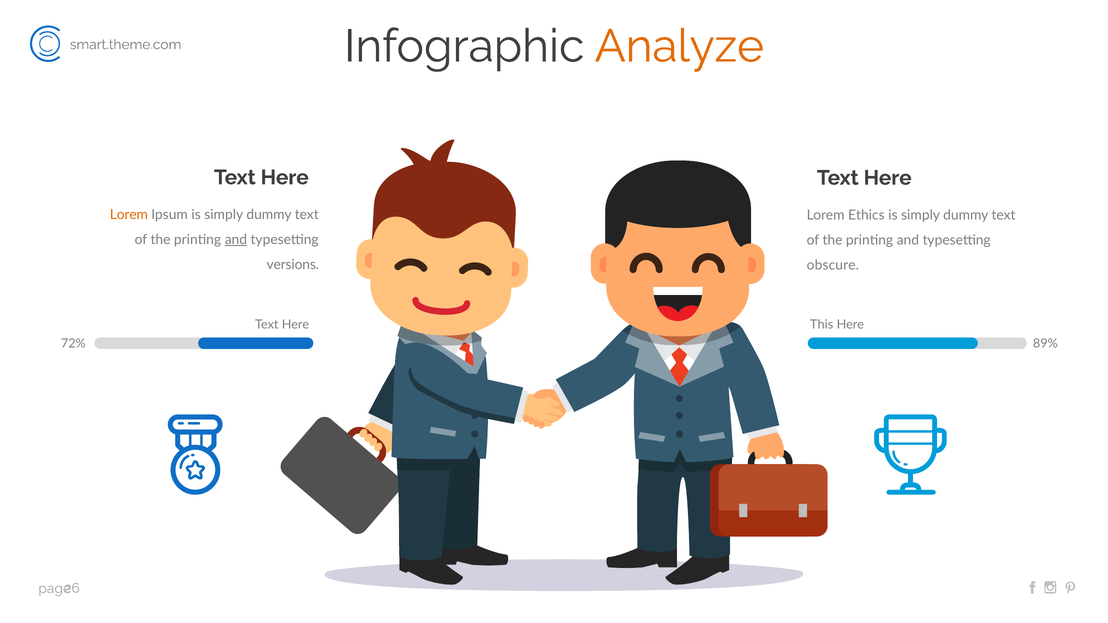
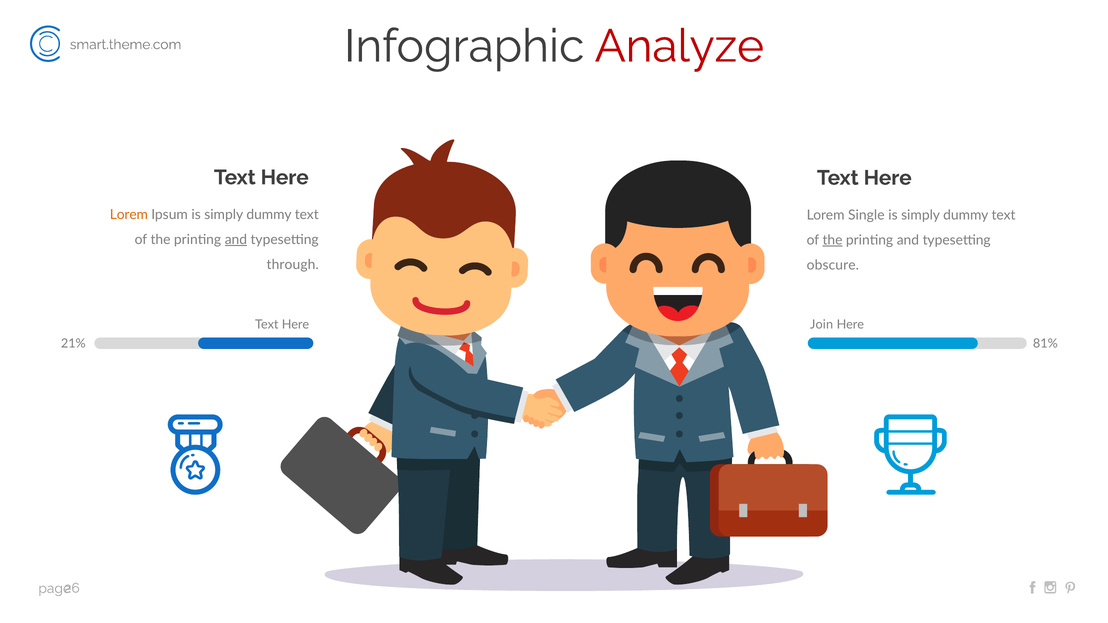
Analyze colour: orange -> red
Ethics: Ethics -> Single
the at (833, 240) underline: none -> present
versions: versions -> through
This: This -> Join
72%: 72% -> 21%
89%: 89% -> 81%
